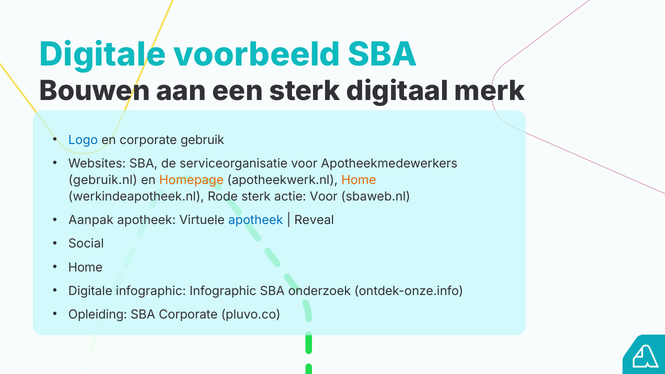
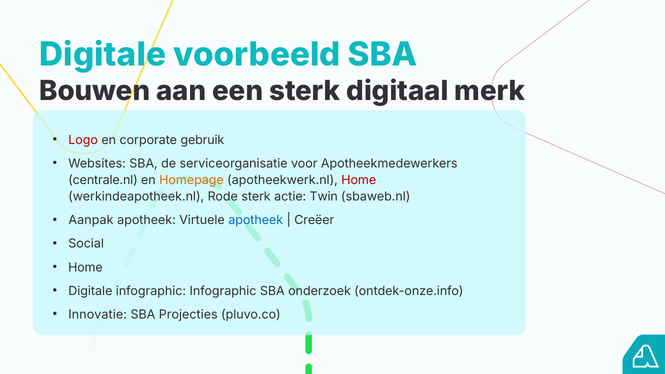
Logo colour: blue -> red
gebruik.nl: gebruik.nl -> centrale.nl
Home at (359, 180) colour: orange -> red
actie Voor: Voor -> Twin
Reveal: Reveal -> Creëer
Opleiding: Opleiding -> Innovatie
SBA Corporate: Corporate -> Projecties
